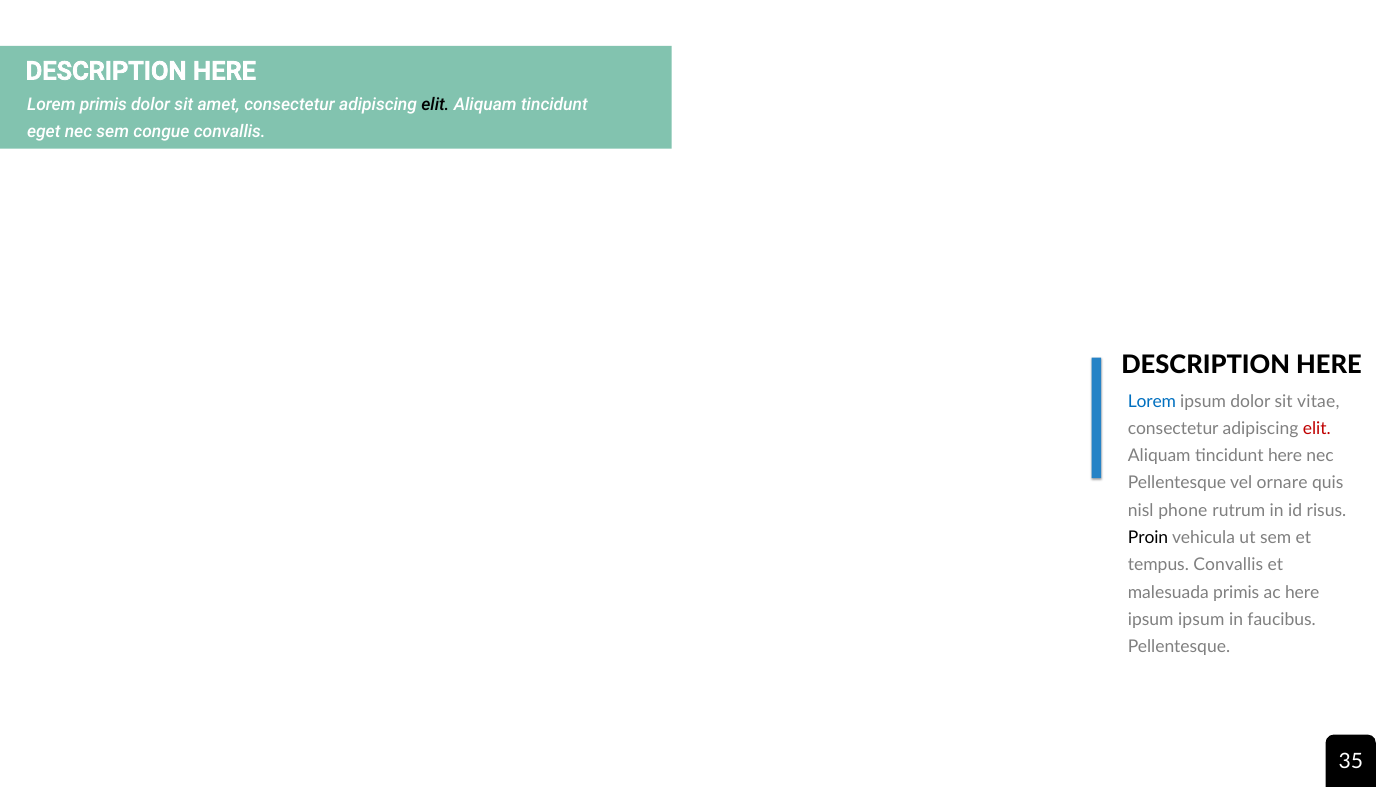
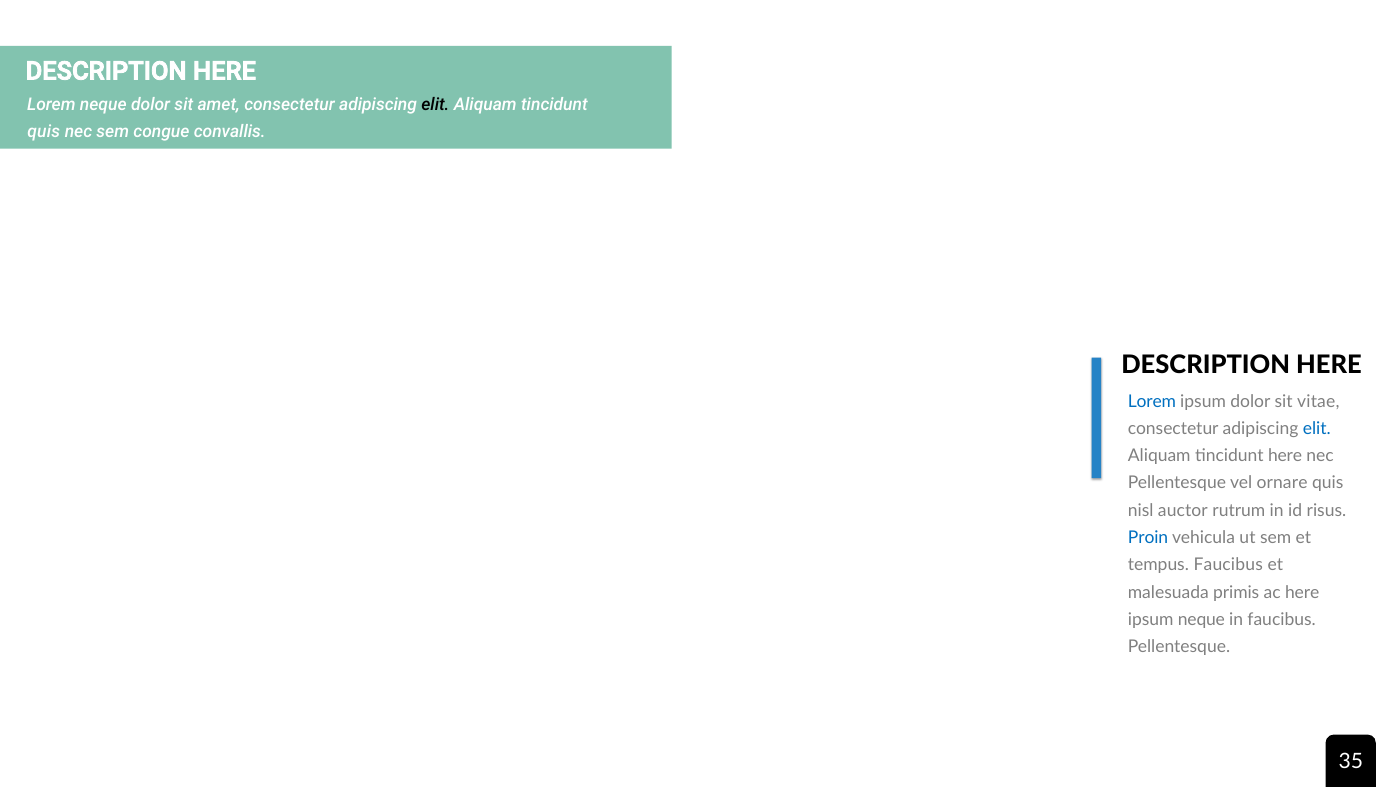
Lorem primis: primis -> neque
eget at (44, 132): eget -> quis
elit at (1317, 429) colour: red -> blue
phone: phone -> auctor
Proin colour: black -> blue
tempus Convallis: Convallis -> Faucibus
ipsum ipsum: ipsum -> neque
